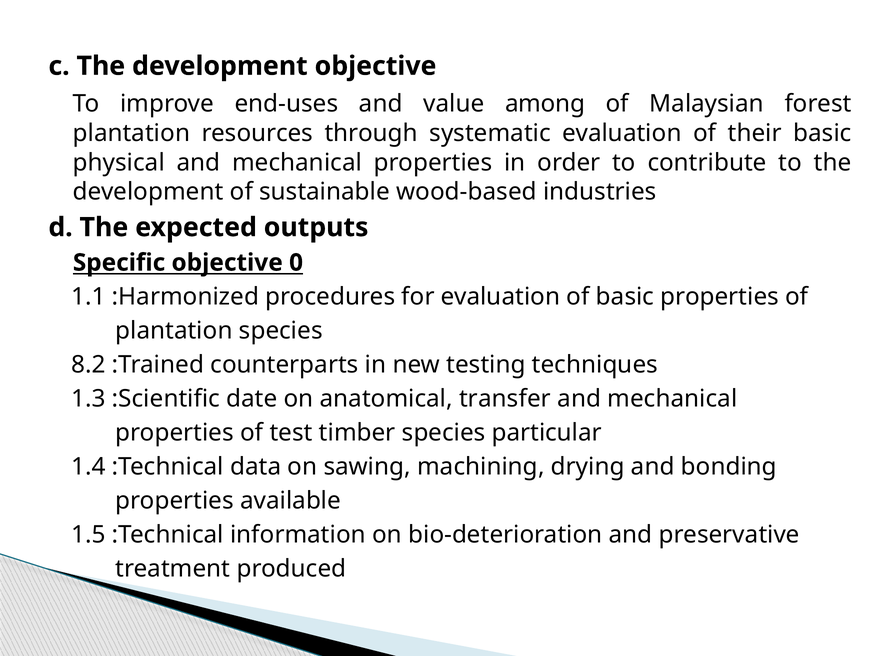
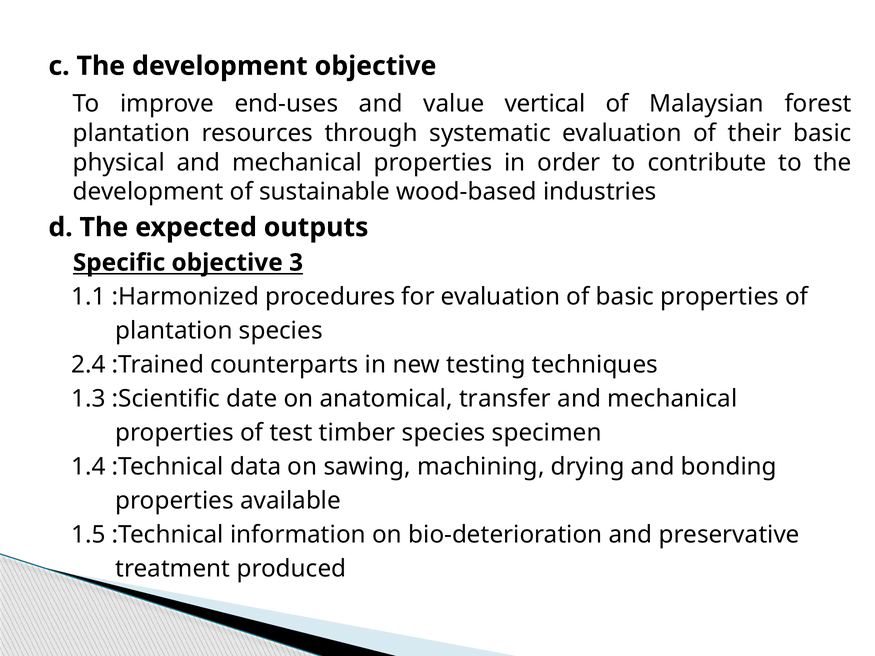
among: among -> vertical
0: 0 -> 3
8.2: 8.2 -> 2.4
particular: particular -> specimen
